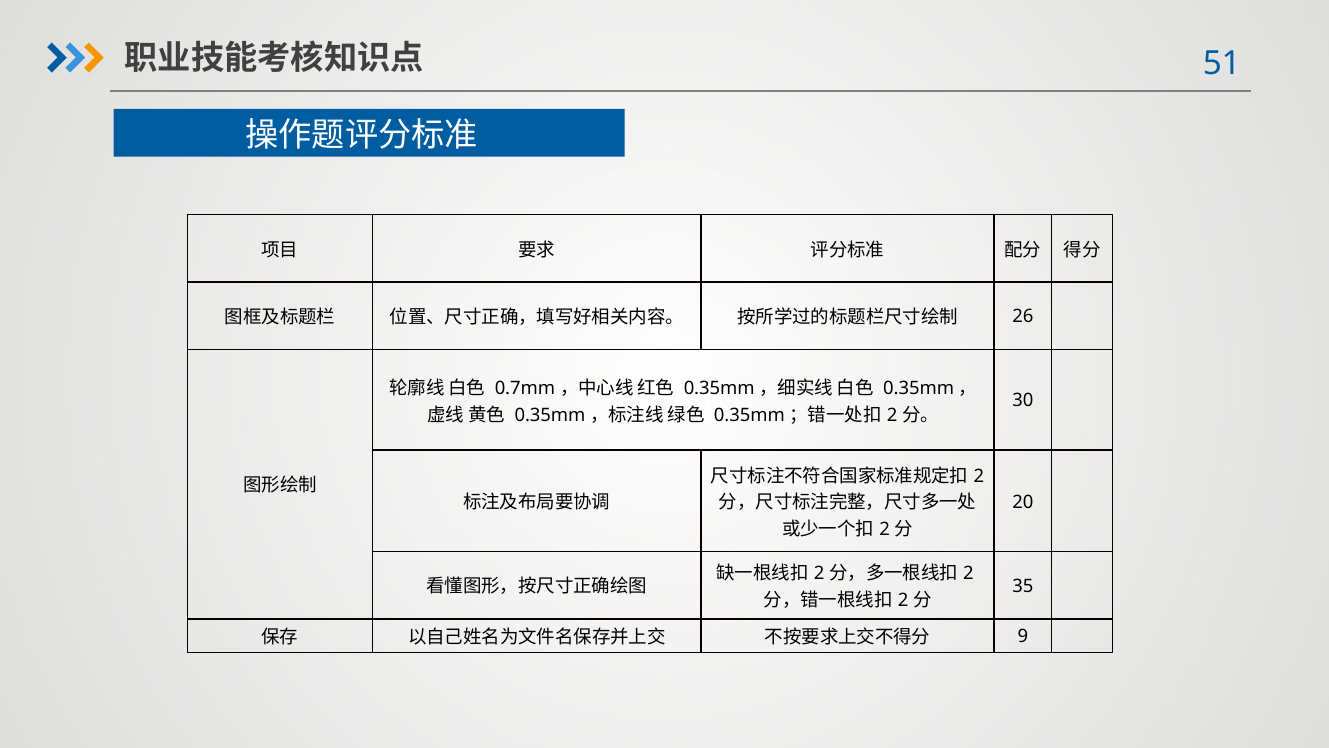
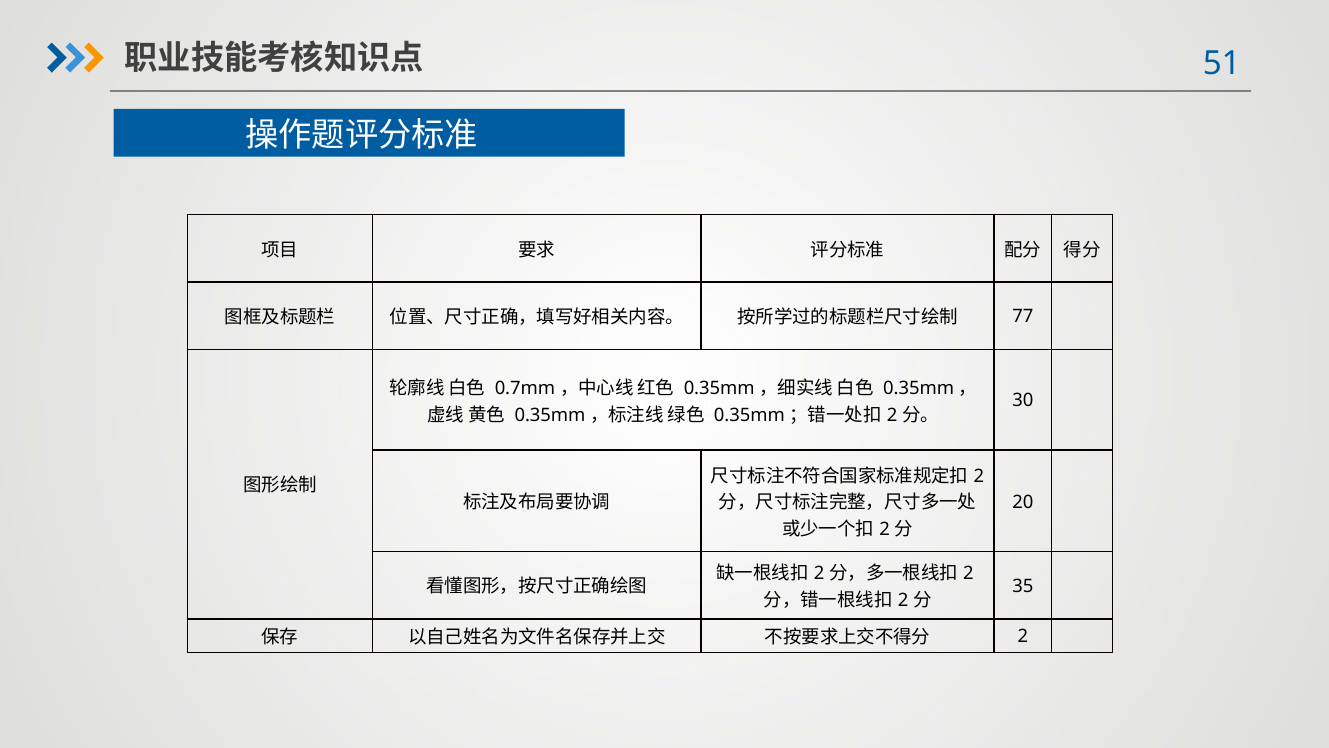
26: 26 -> 77
9 at (1023, 636): 9 -> 2
